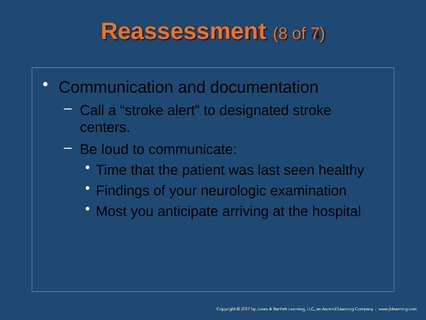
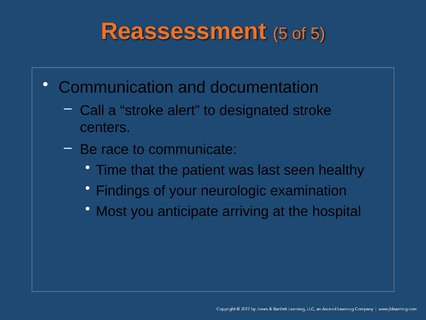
Reassessment 8: 8 -> 5
of 7: 7 -> 5
loud: loud -> race
